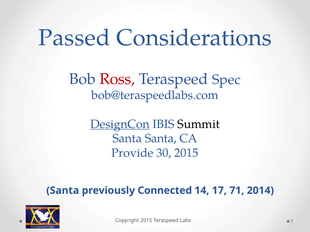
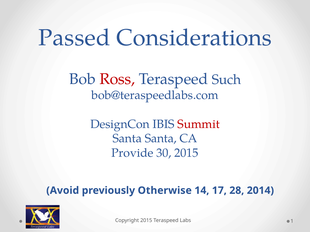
Spec: Spec -> Such
DesignCon underline: present -> none
Summit colour: black -> red
Santa at (63, 191): Santa -> Avoid
Connected: Connected -> Otherwise
71: 71 -> 28
